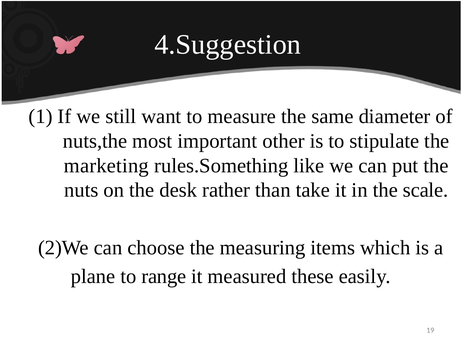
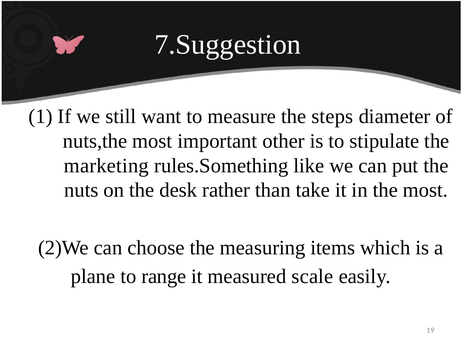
4.Suggestion: 4.Suggestion -> 7.Suggestion
same: same -> steps
the scale: scale -> most
these: these -> scale
